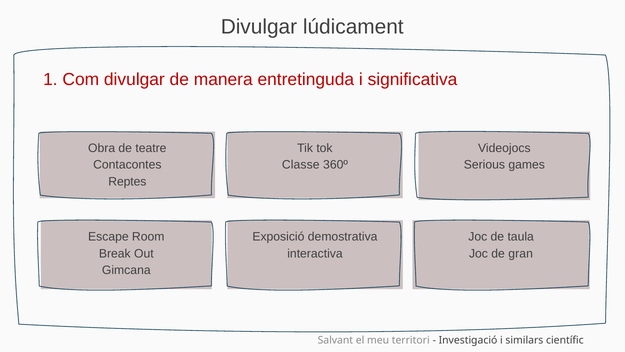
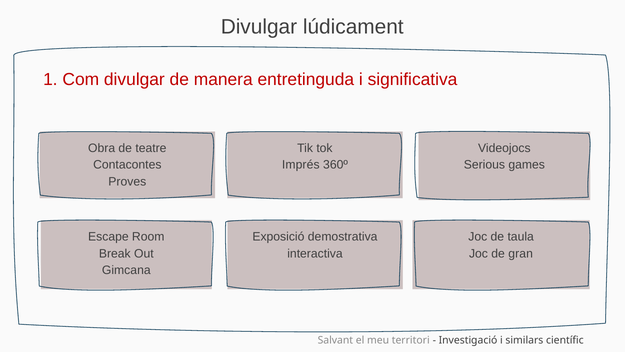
Classe: Classe -> Imprés
Reptes: Reptes -> Proves
